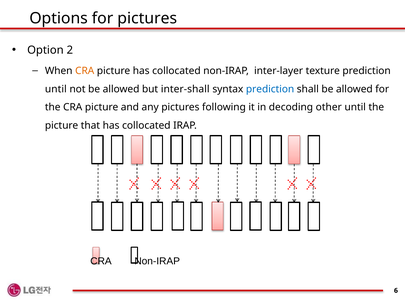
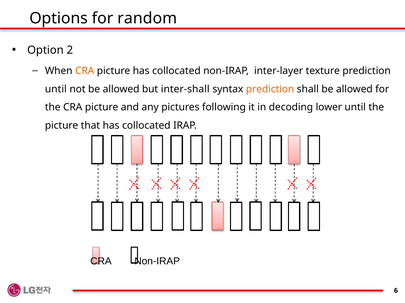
for pictures: pictures -> random
prediction at (270, 89) colour: blue -> orange
other: other -> lower
